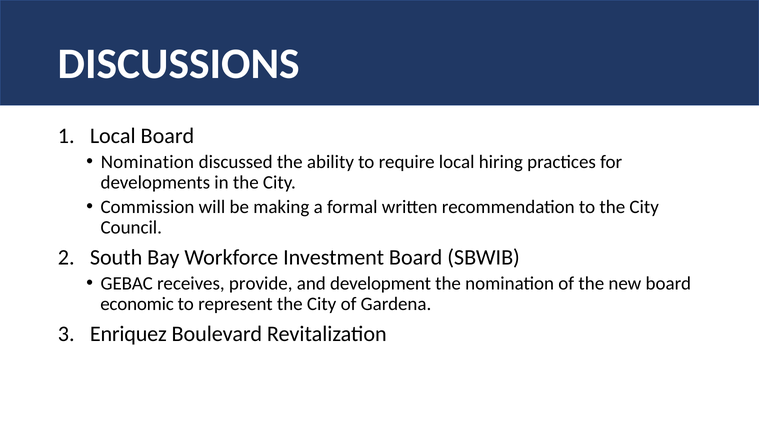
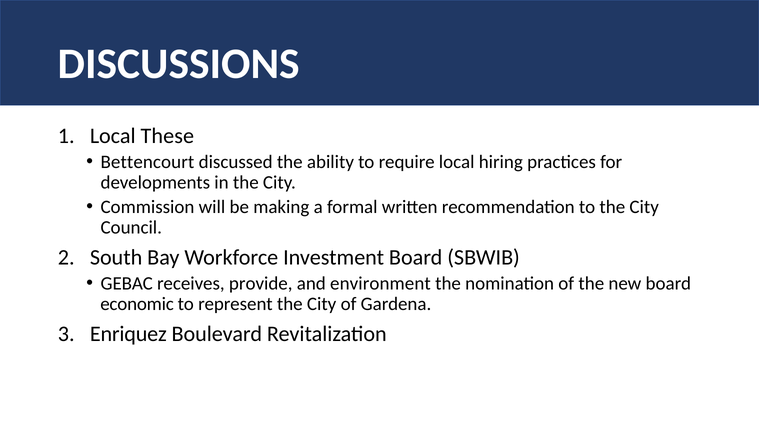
Local Board: Board -> These
Nomination at (147, 162): Nomination -> Bettencourt
development: development -> environment
